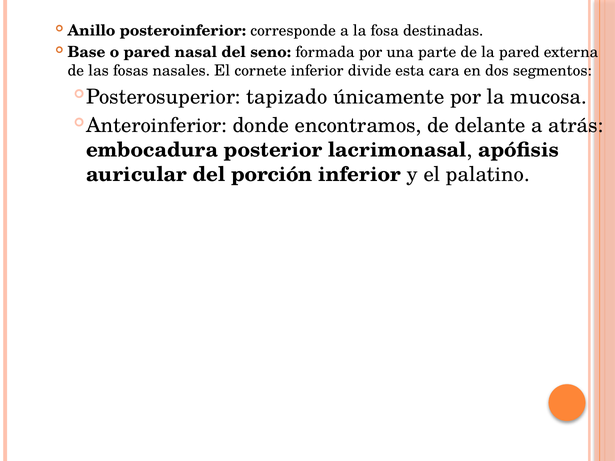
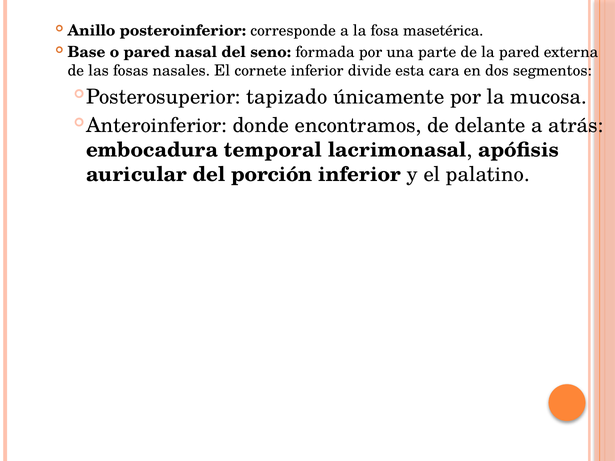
destinadas: destinadas -> masetérica
posterior: posterior -> temporal
